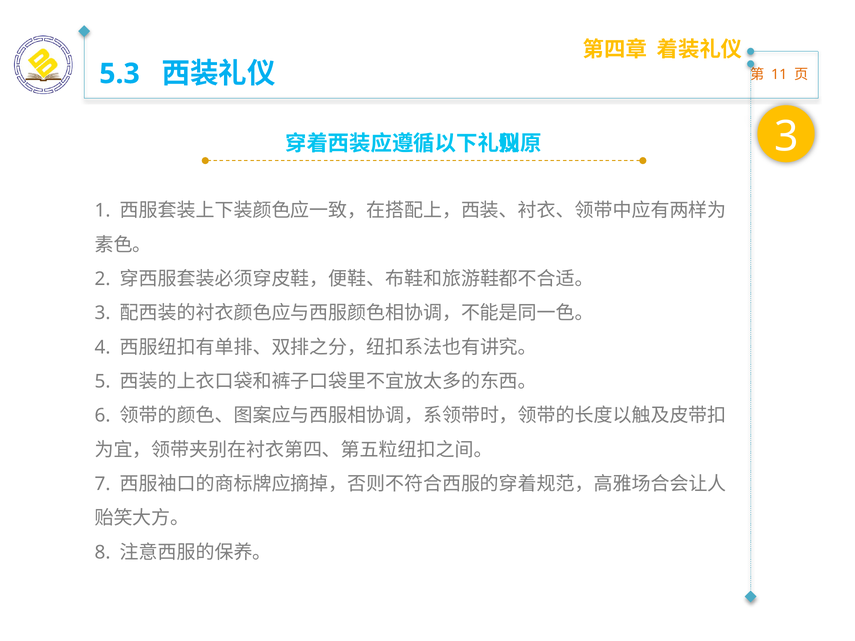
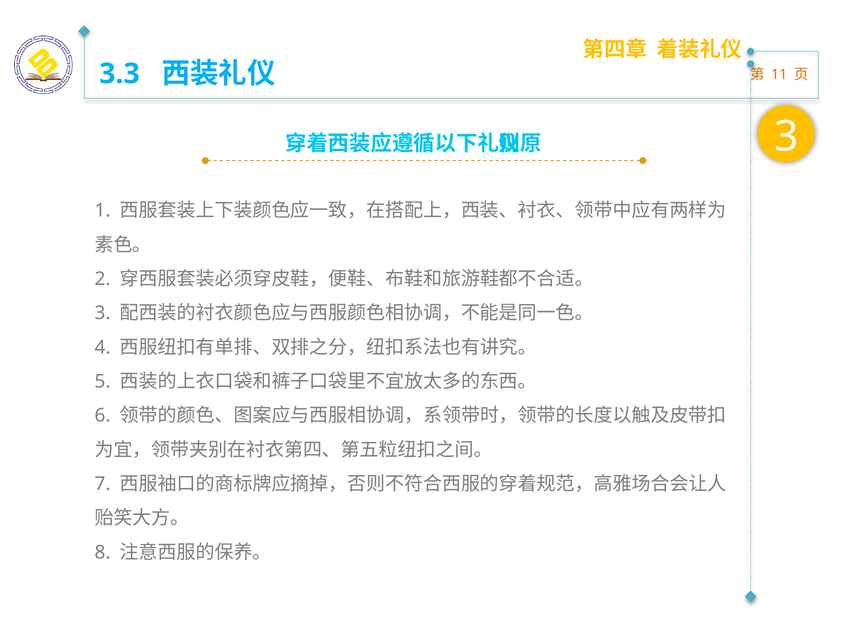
5.3: 5.3 -> 3.3
